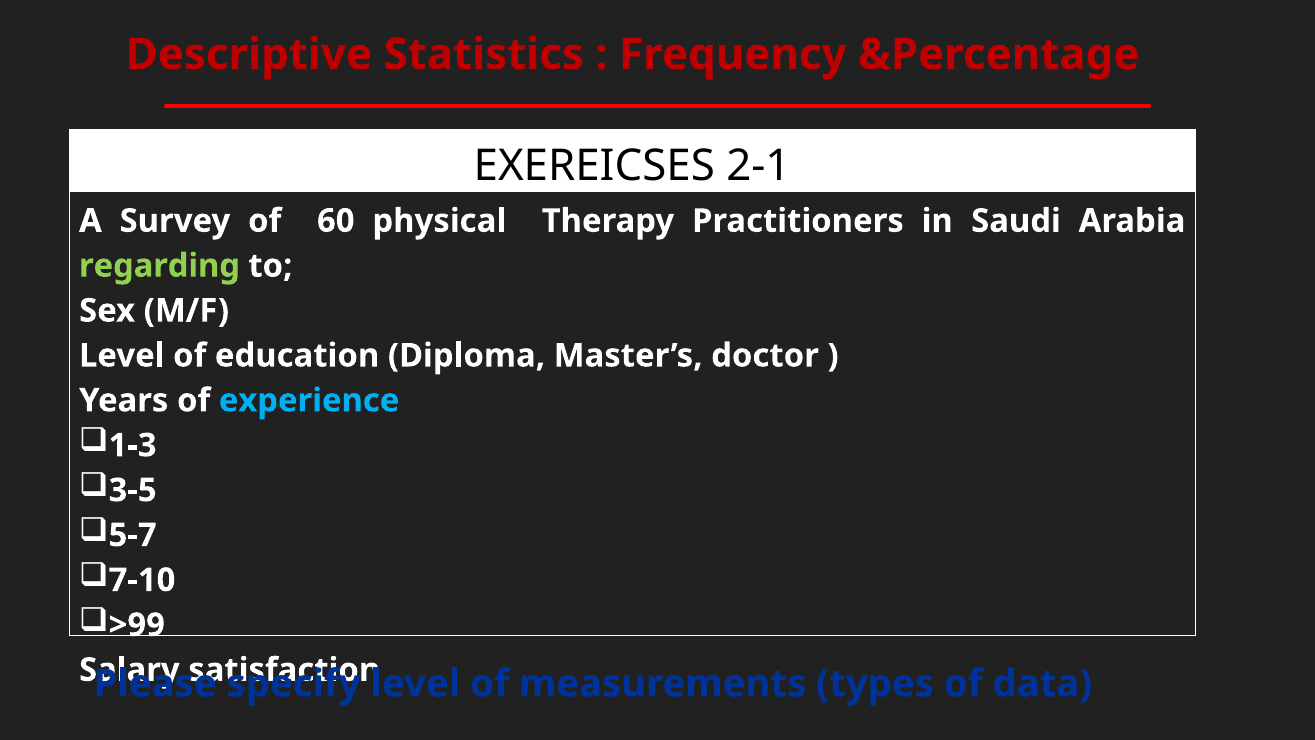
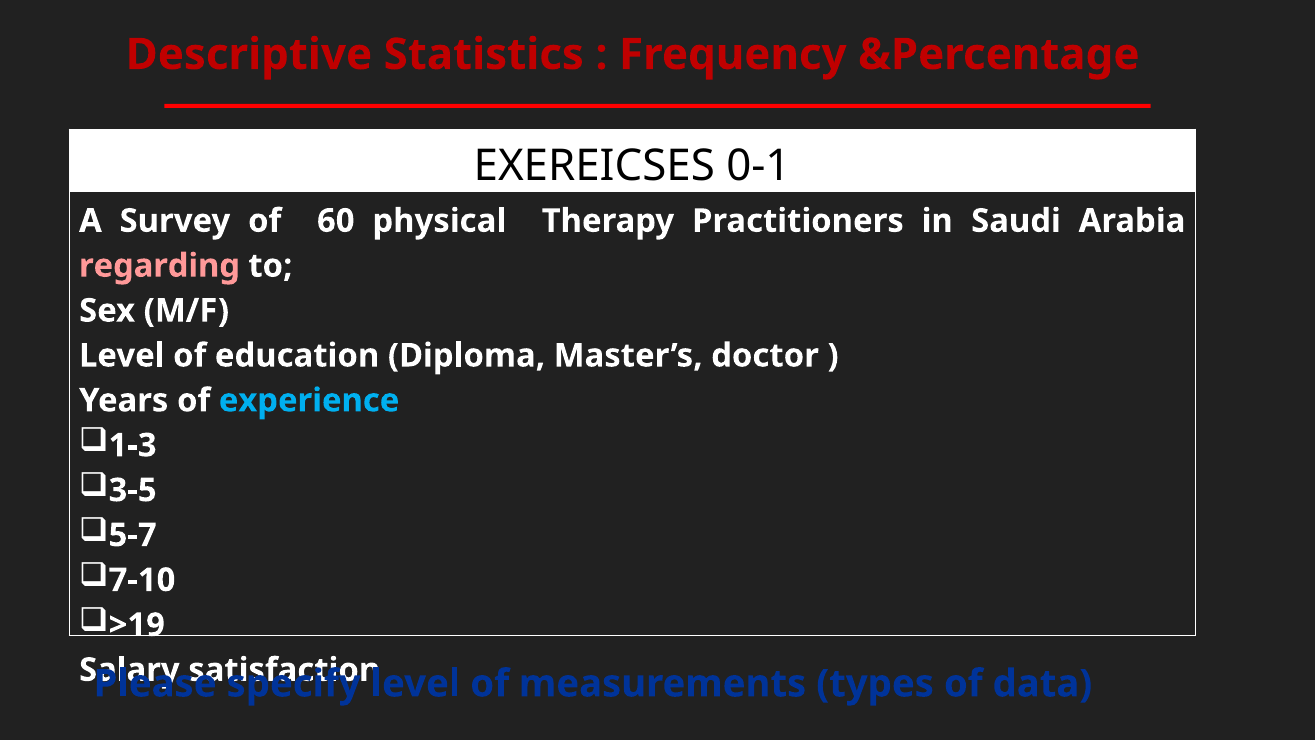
2-1: 2-1 -> 0-1
regarding colour: light green -> pink
>99: >99 -> >19
